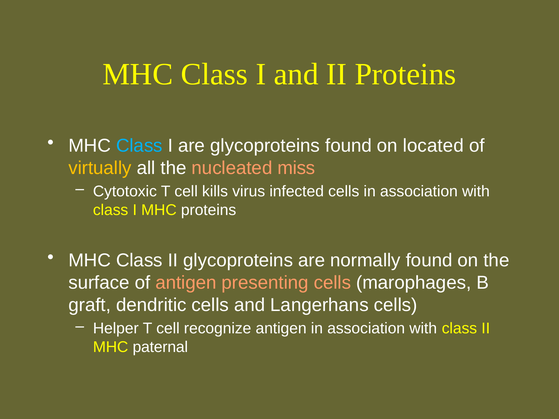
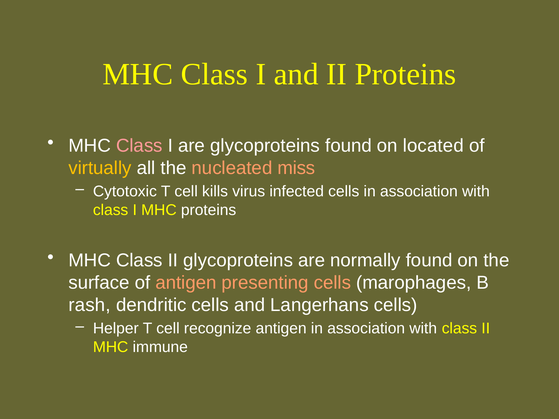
Class at (139, 146) colour: light blue -> pink
graft: graft -> rash
paternal: paternal -> immune
